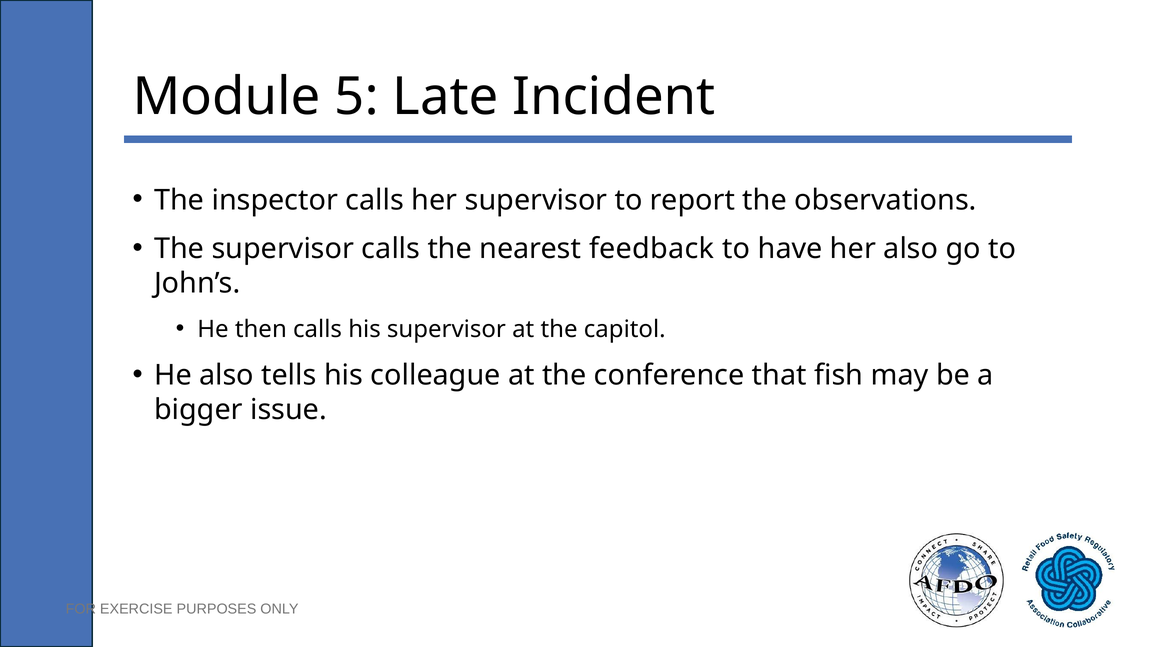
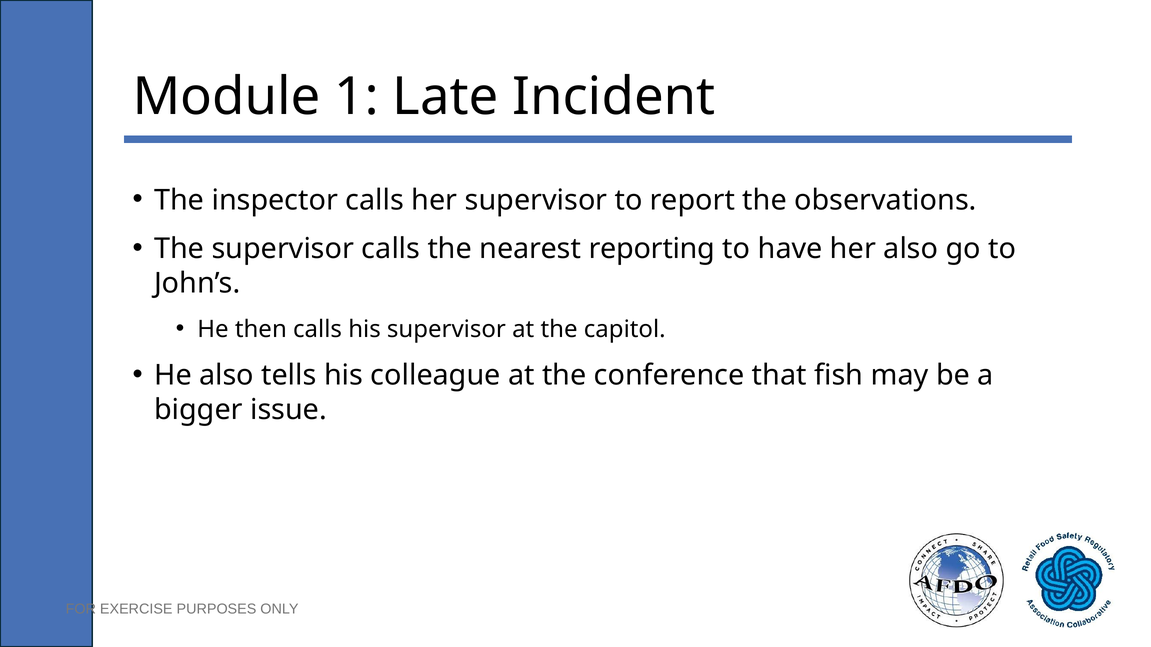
5: 5 -> 1
feedback: feedback -> reporting
